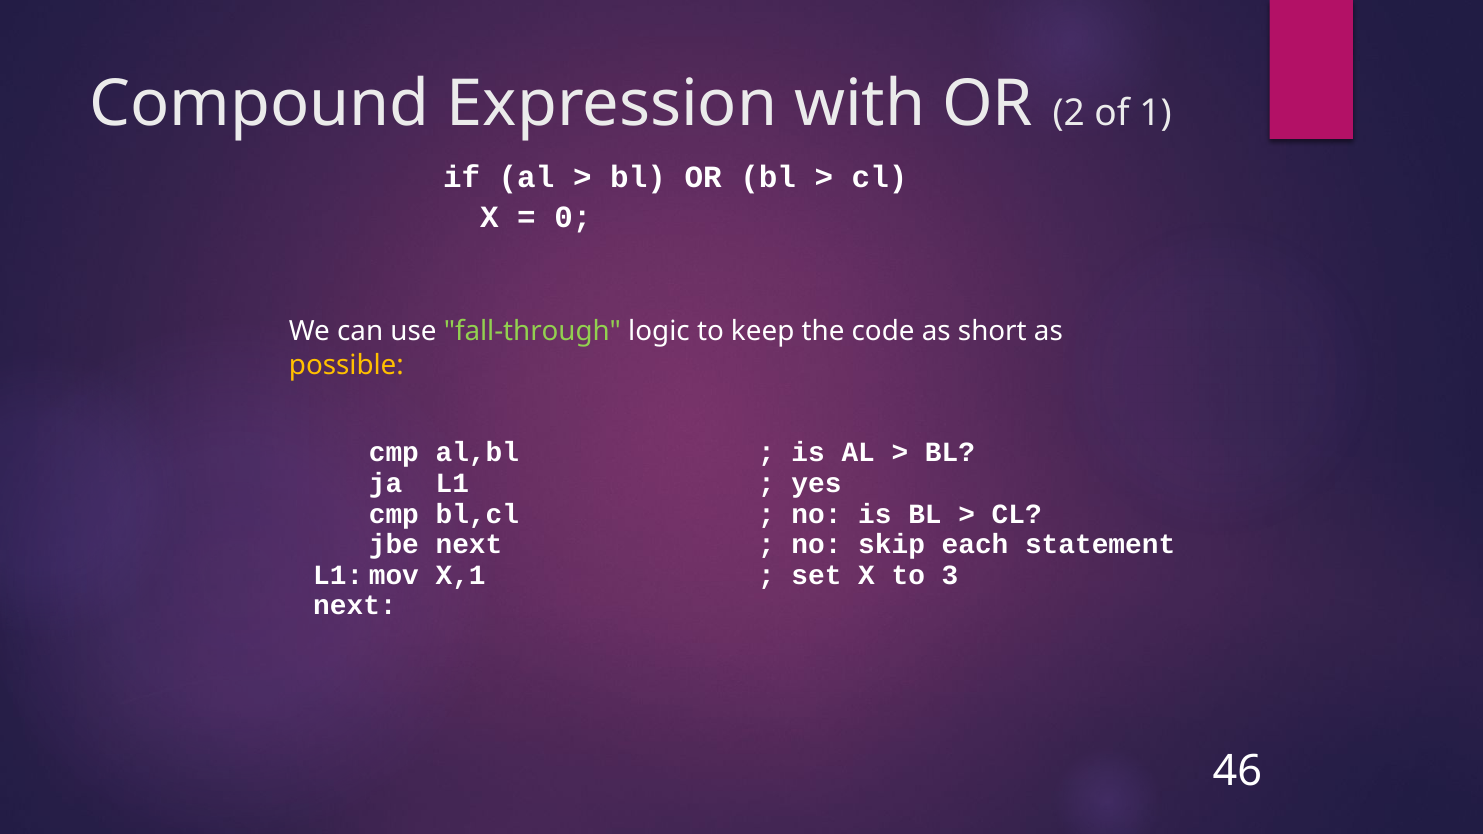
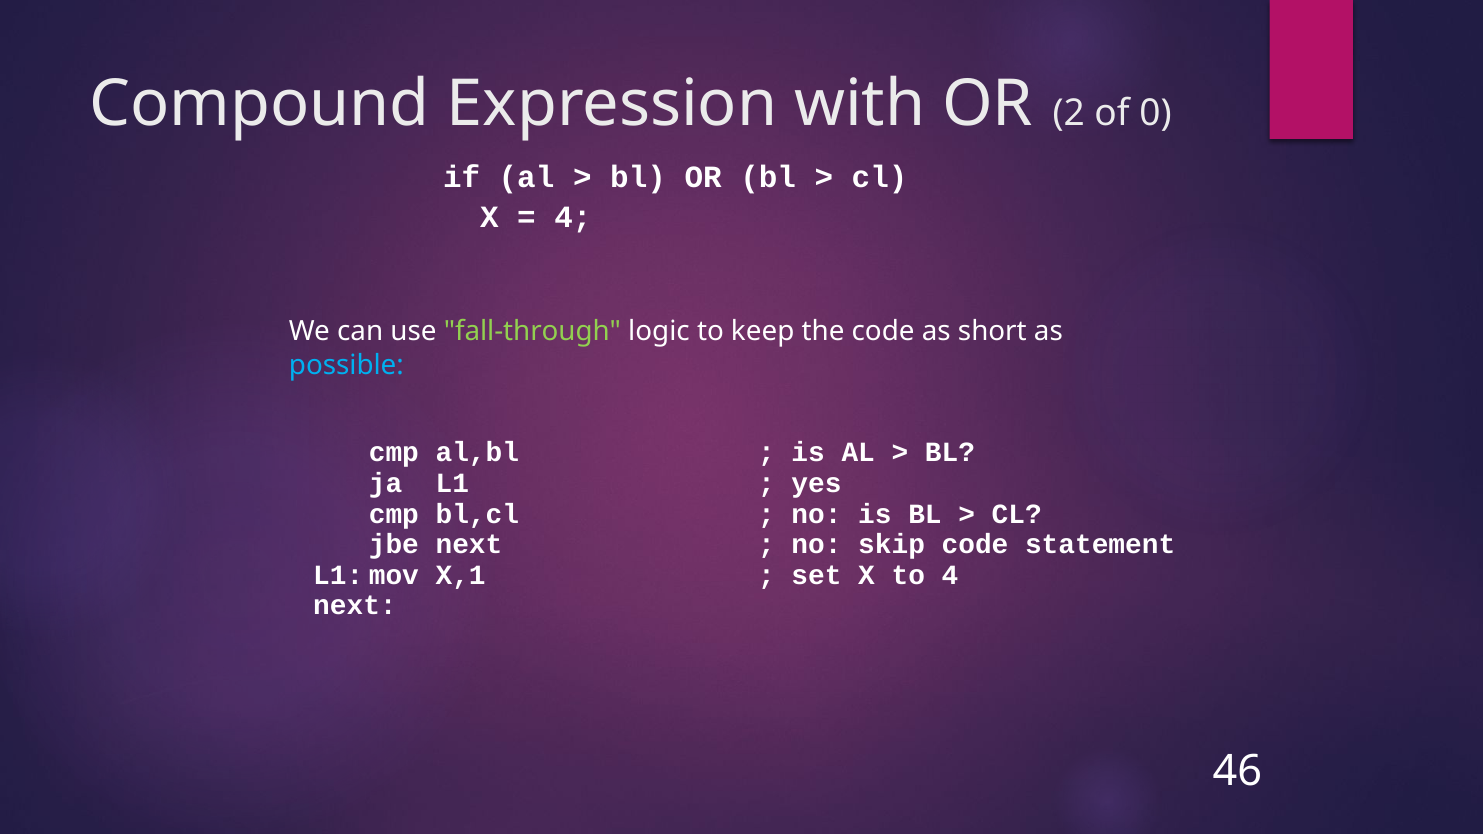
1: 1 -> 0
0 at (573, 217): 0 -> 4
possible colour: yellow -> light blue
skip each: each -> code
to 3: 3 -> 4
